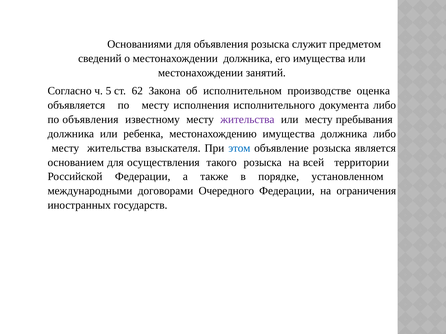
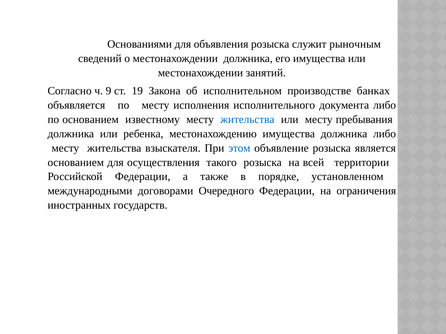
предметом: предметом -> рыночным
5: 5 -> 9
62: 62 -> 19
оценка: оценка -> банках
по объявления: объявления -> основанием
жительства at (247, 120) colour: purple -> blue
